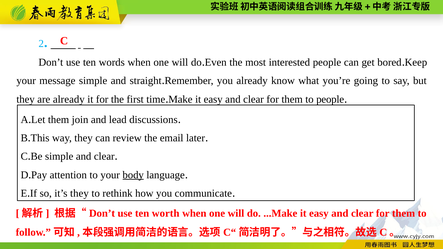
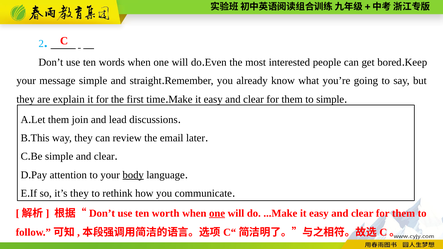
are already: already -> explain
to people: people -> simple
one at (217, 213) underline: none -> present
